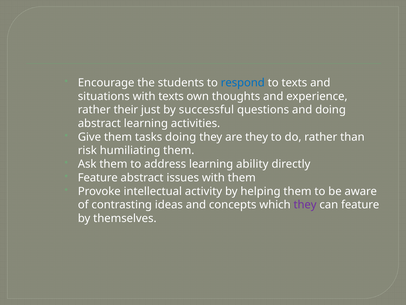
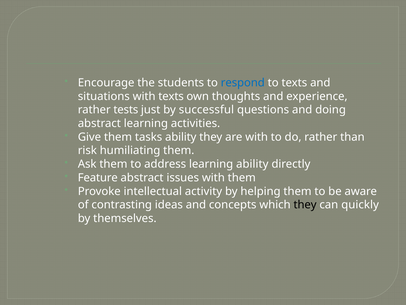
their: their -> tests
tasks doing: doing -> ability
are they: they -> with
they at (305, 205) colour: purple -> black
can feature: feature -> quickly
